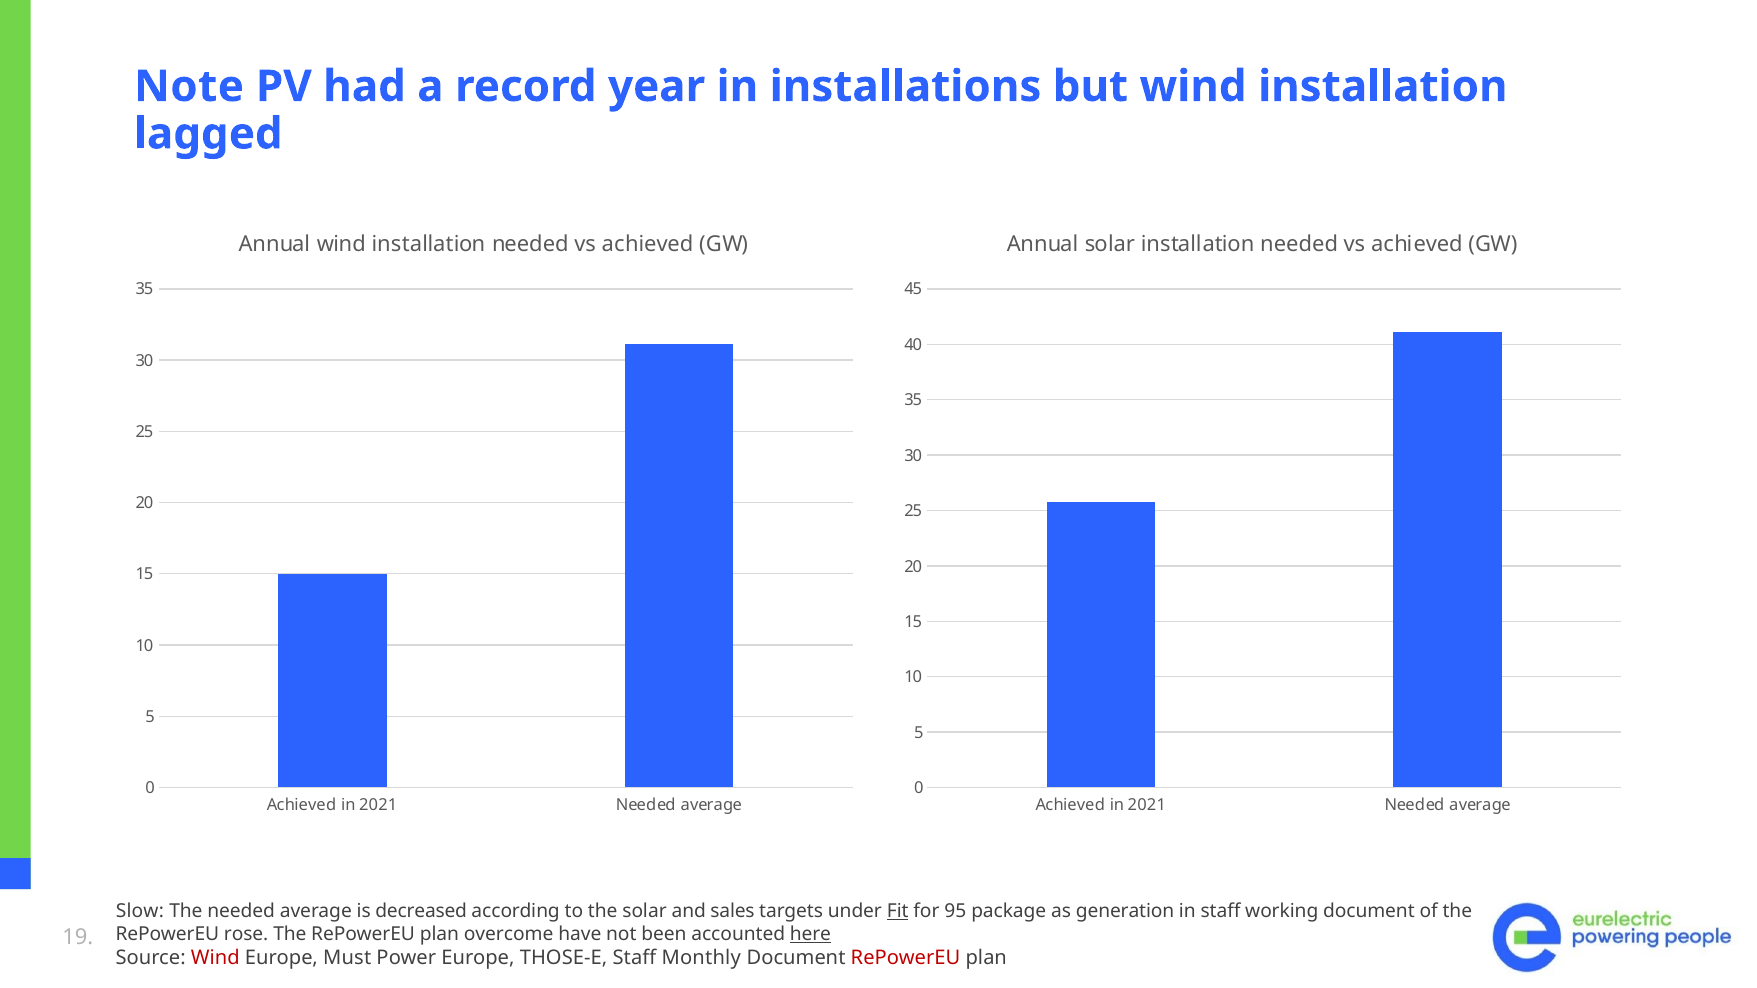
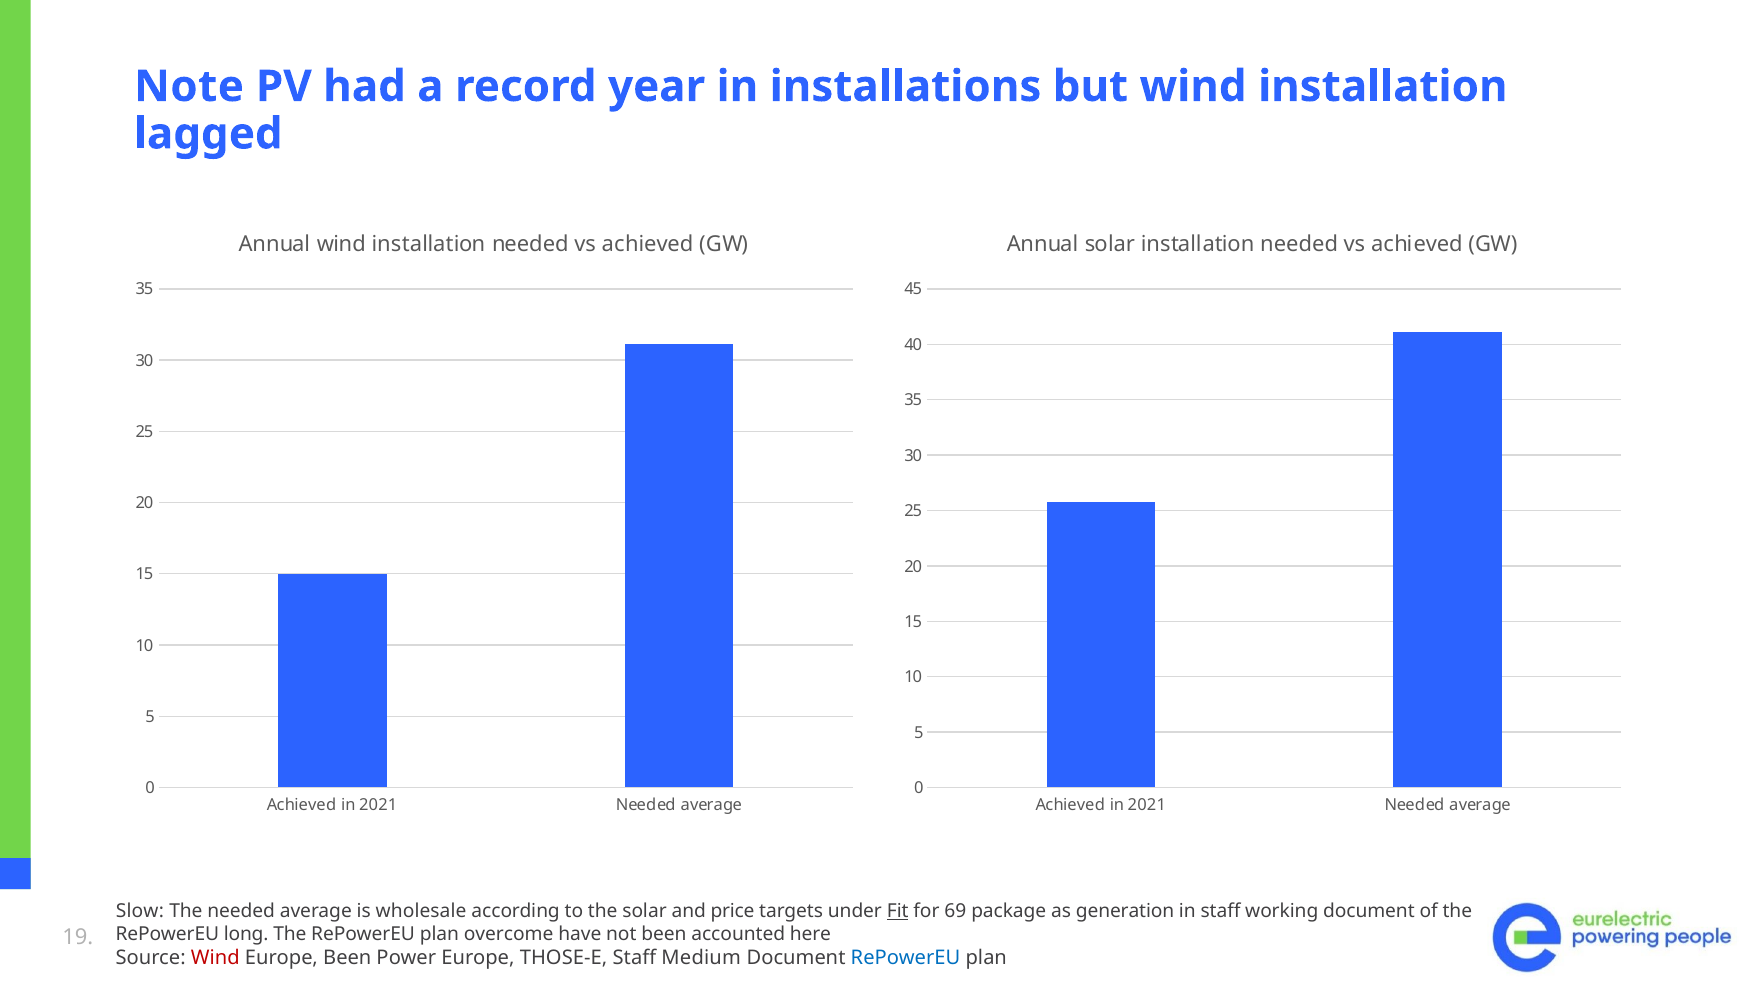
decreased: decreased -> wholesale
sales: sales -> price
95: 95 -> 69
rose: rose -> long
here underline: present -> none
Europe Must: Must -> Been
Monthly: Monthly -> Medium
RePowerEU at (906, 958) colour: red -> blue
